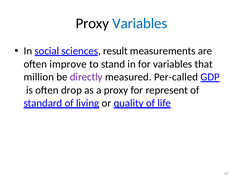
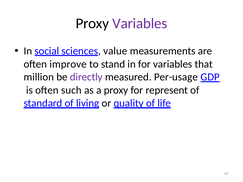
Variables at (140, 24) colour: blue -> purple
result: result -> value
Per-called: Per-called -> Per-usage
drop: drop -> such
